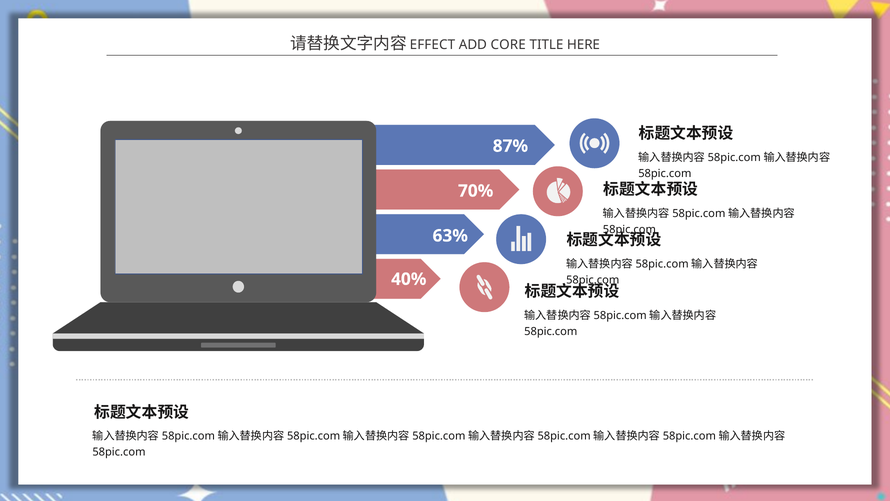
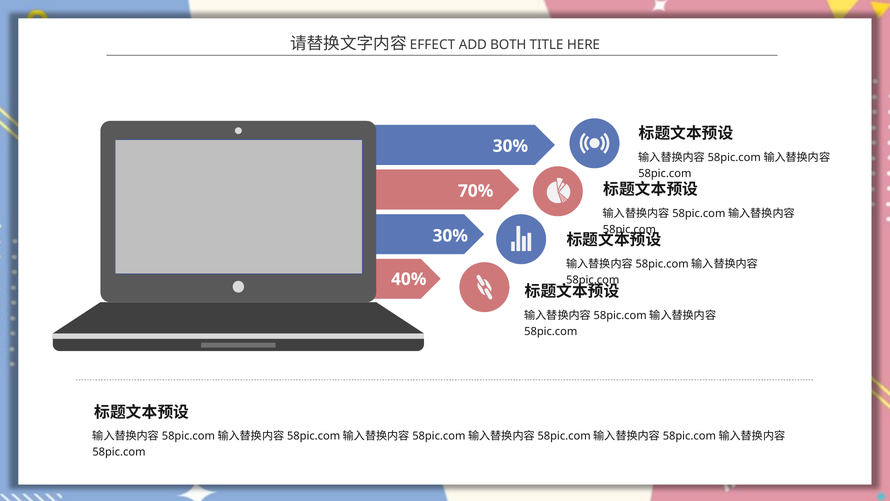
CORE: CORE -> BOTH
87% at (510, 146): 87% -> 30%
63% at (450, 236): 63% -> 30%
